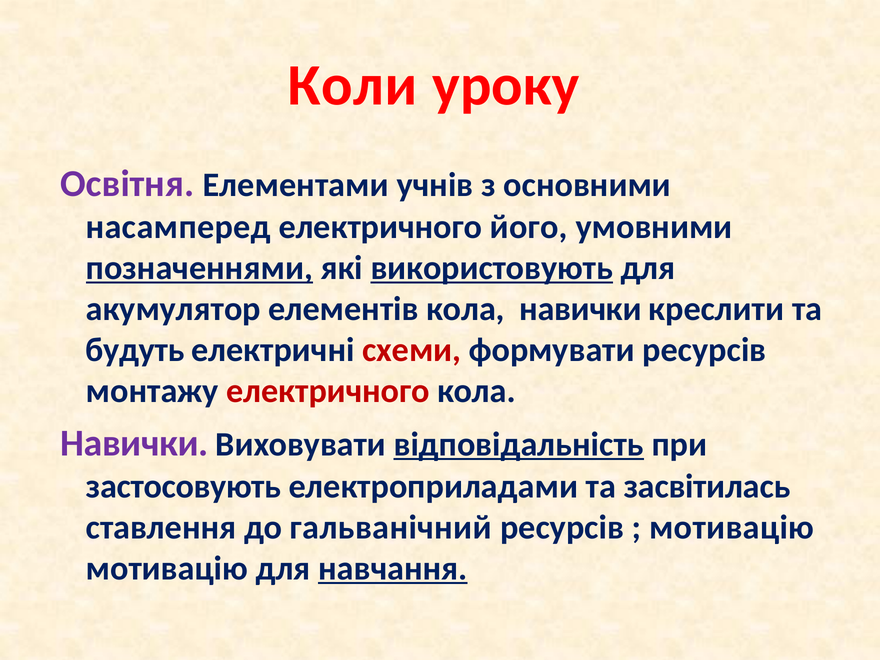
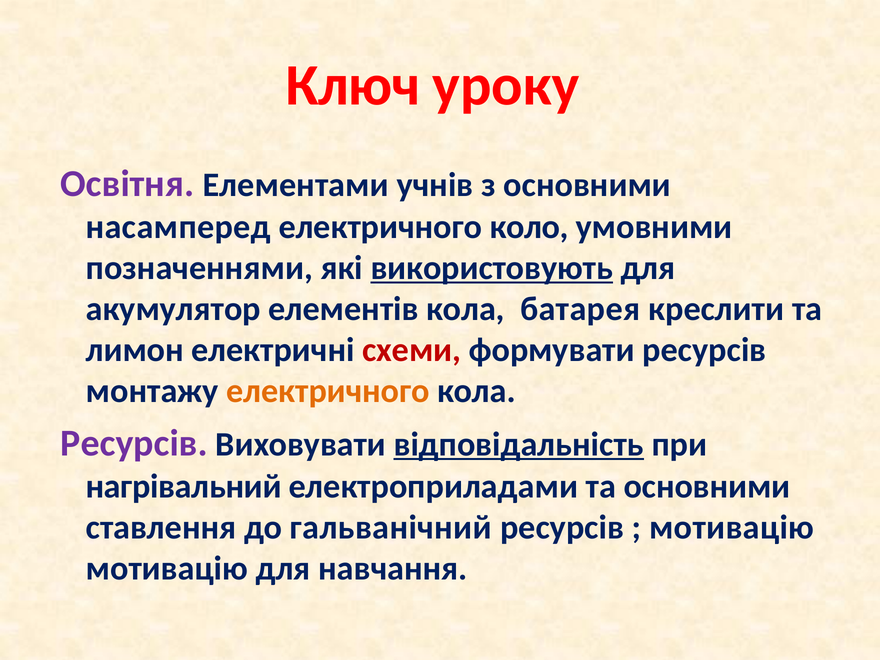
Коли: Коли -> Ключ
його: його -> коло
позначеннями underline: present -> none
елементів кола навички: навички -> батарея
будуть: будуть -> лимон
електричного at (328, 391) colour: red -> orange
Навички at (134, 443): Навички -> Ресурсів
застосовують: застосовують -> нагрівальний
та засвітилась: засвітилась -> основними
навчання underline: present -> none
